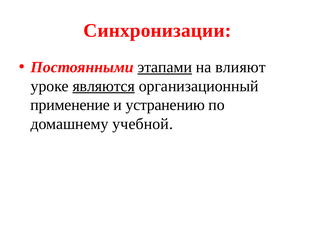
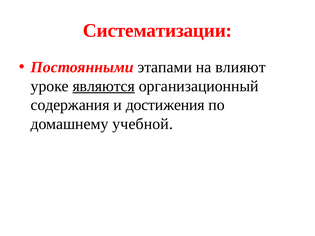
Синхронизации: Синхронизации -> Систематизации
этапами underline: present -> none
применение: применение -> содержания
устранению: устранению -> достижения
